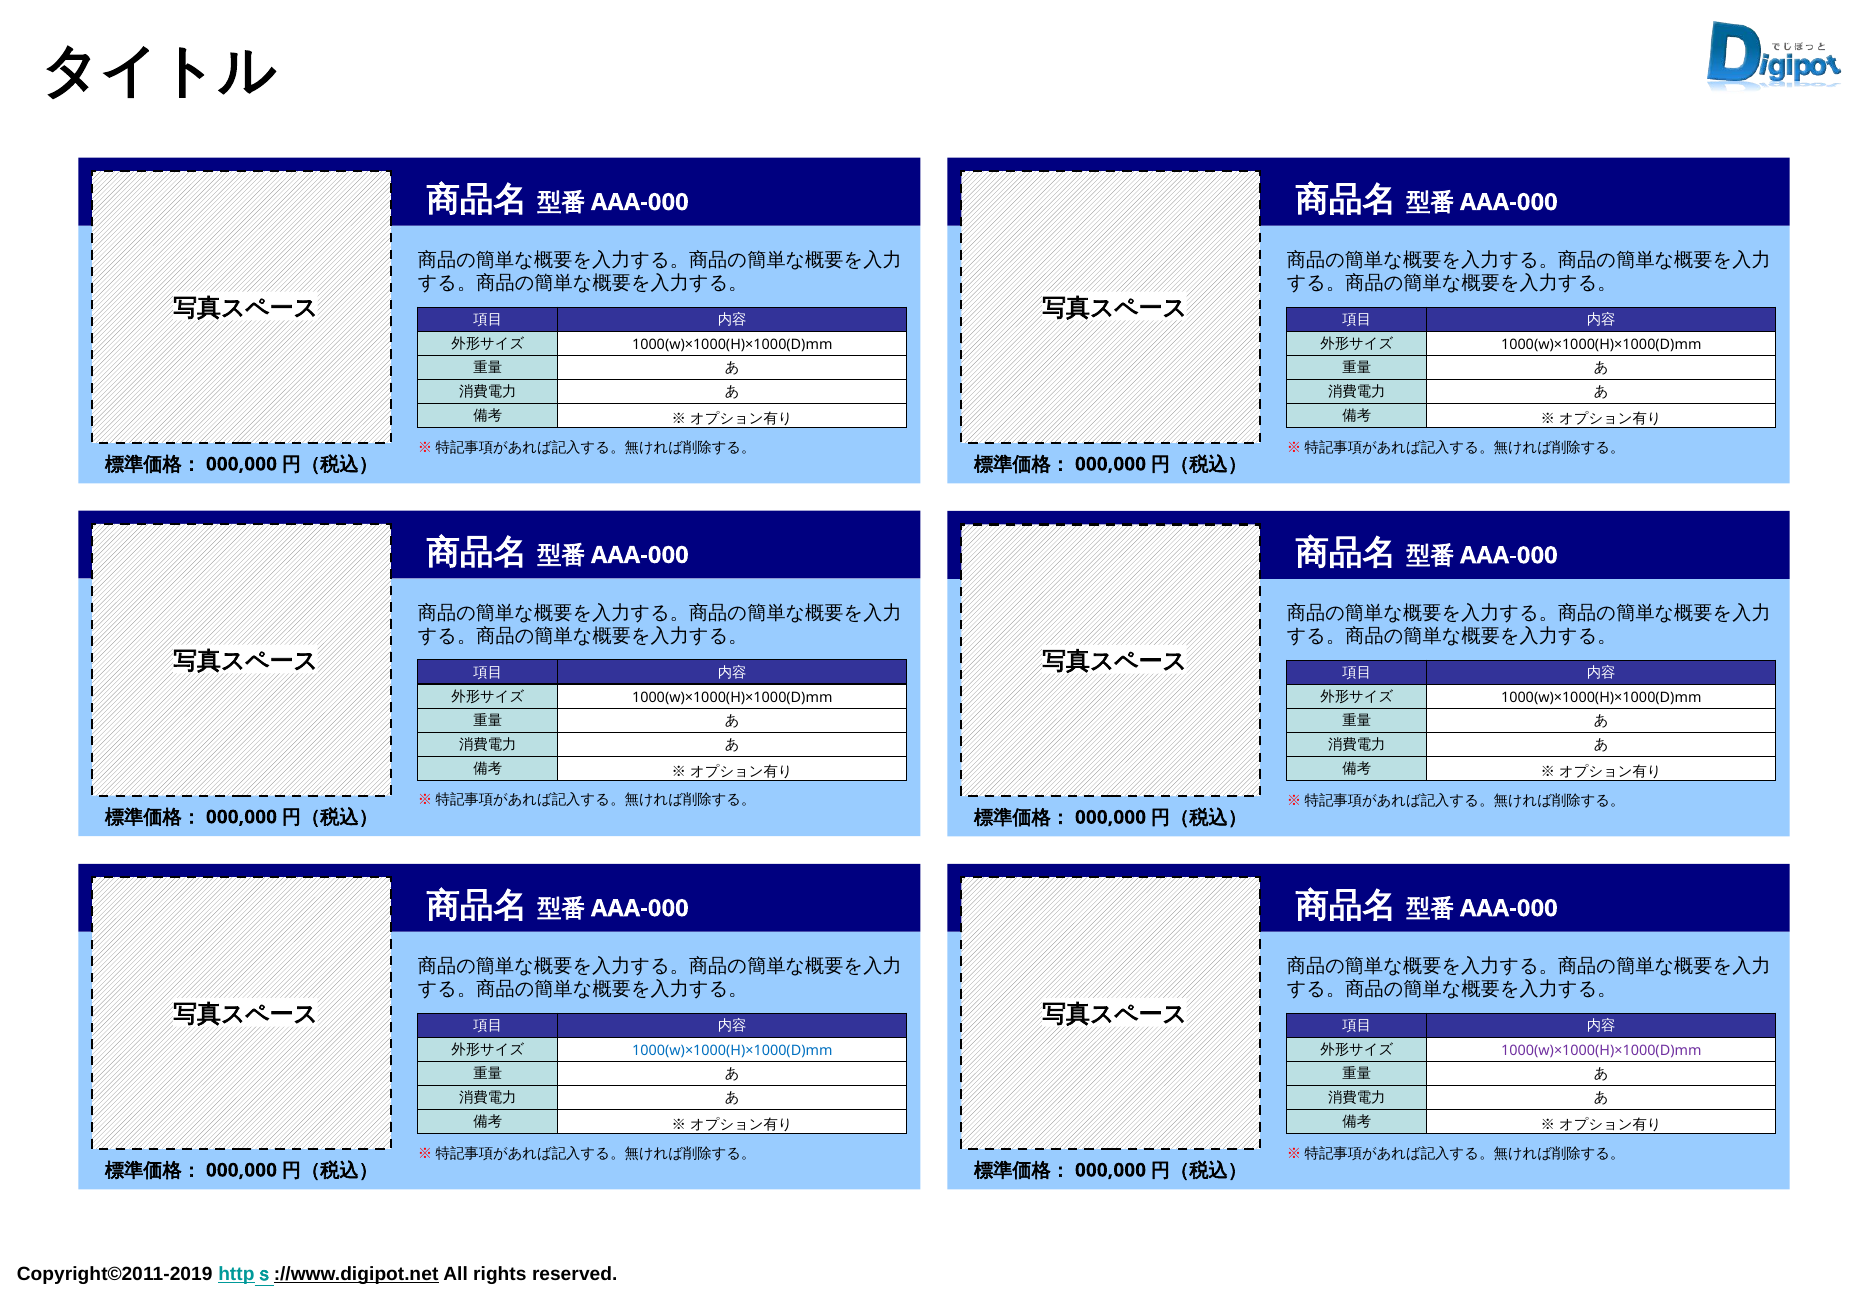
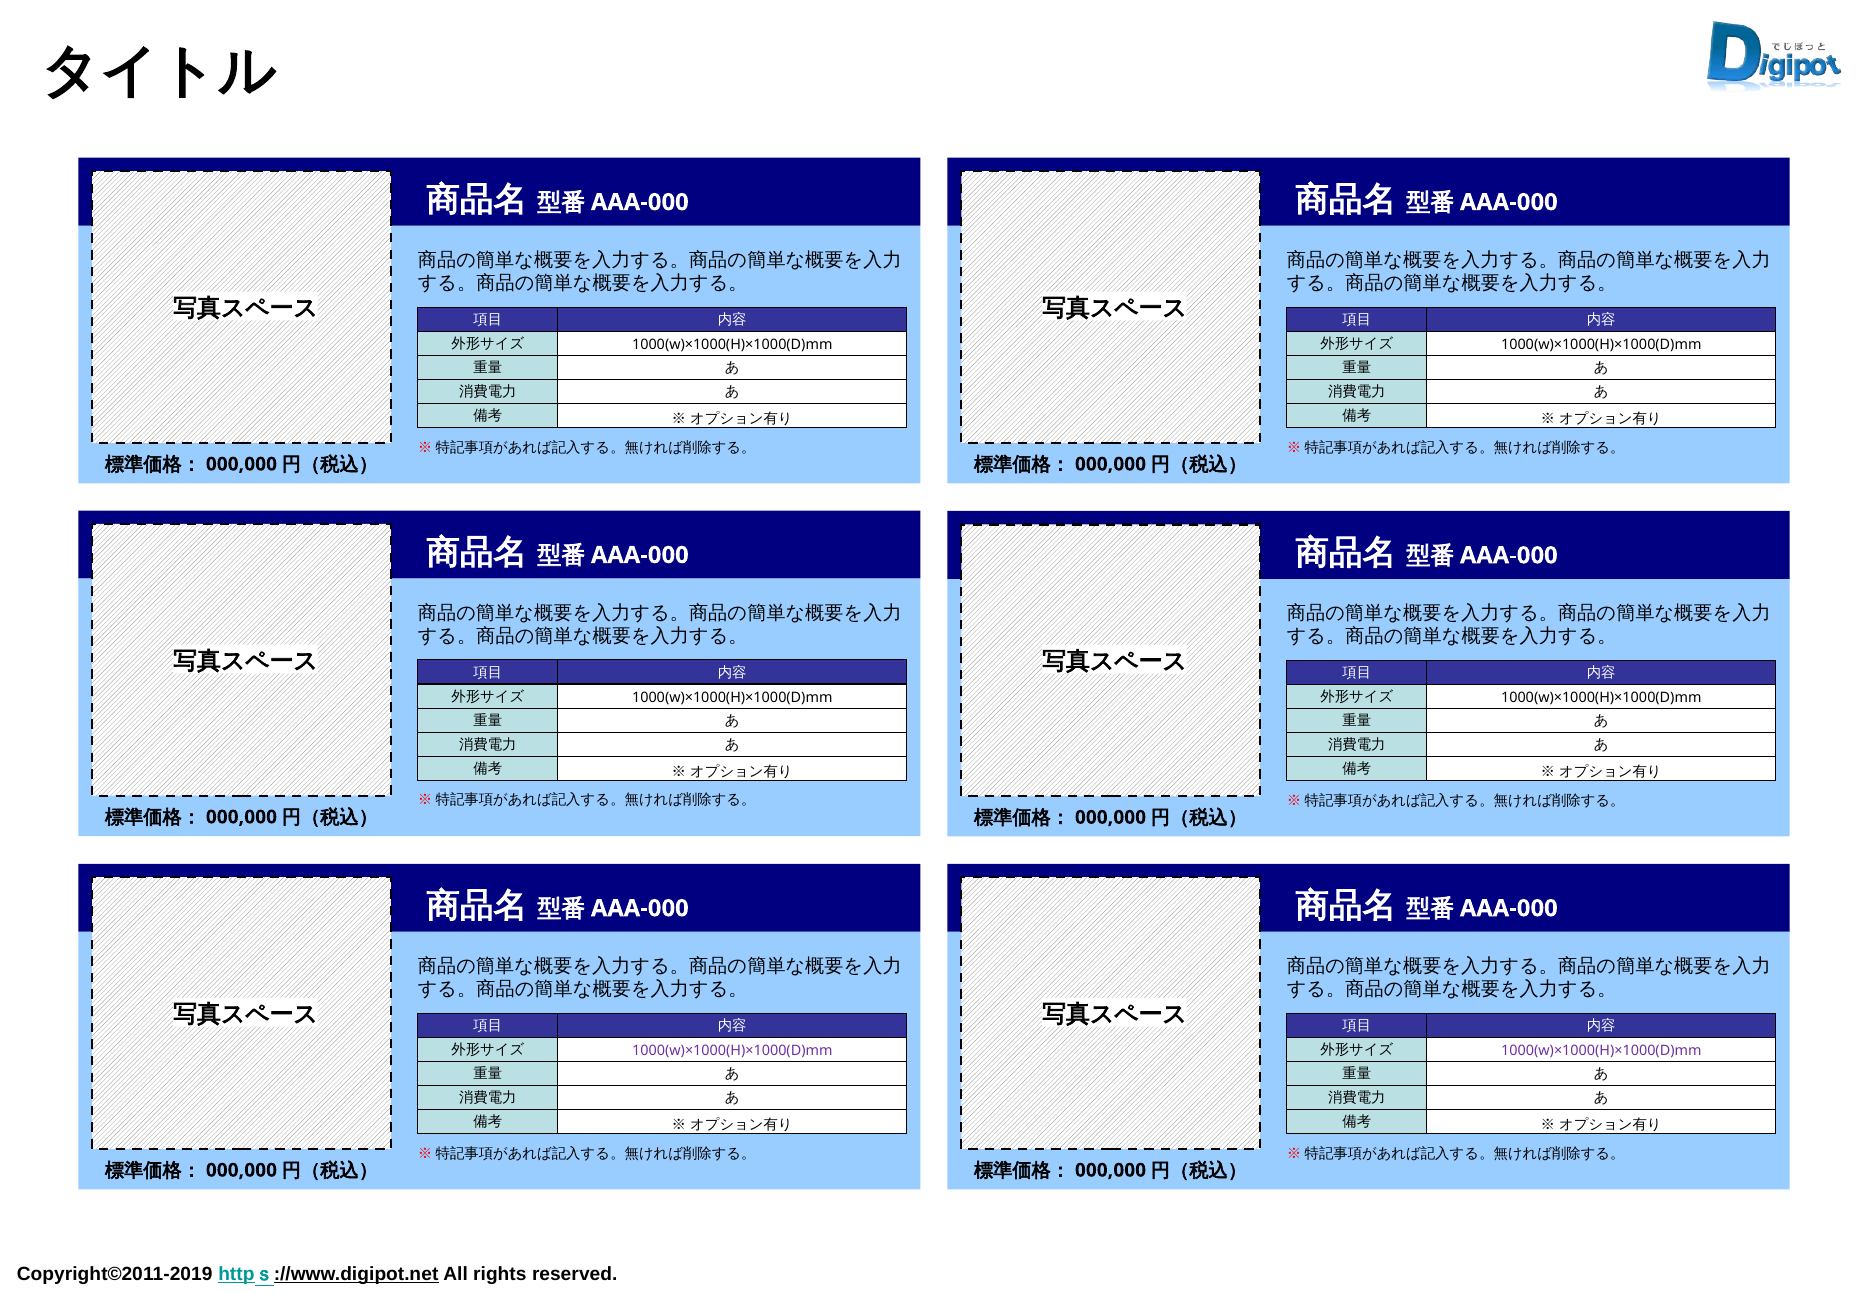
1000(w)×1000(H)×1000(D)mm at (732, 1051) colour: blue -> purple
